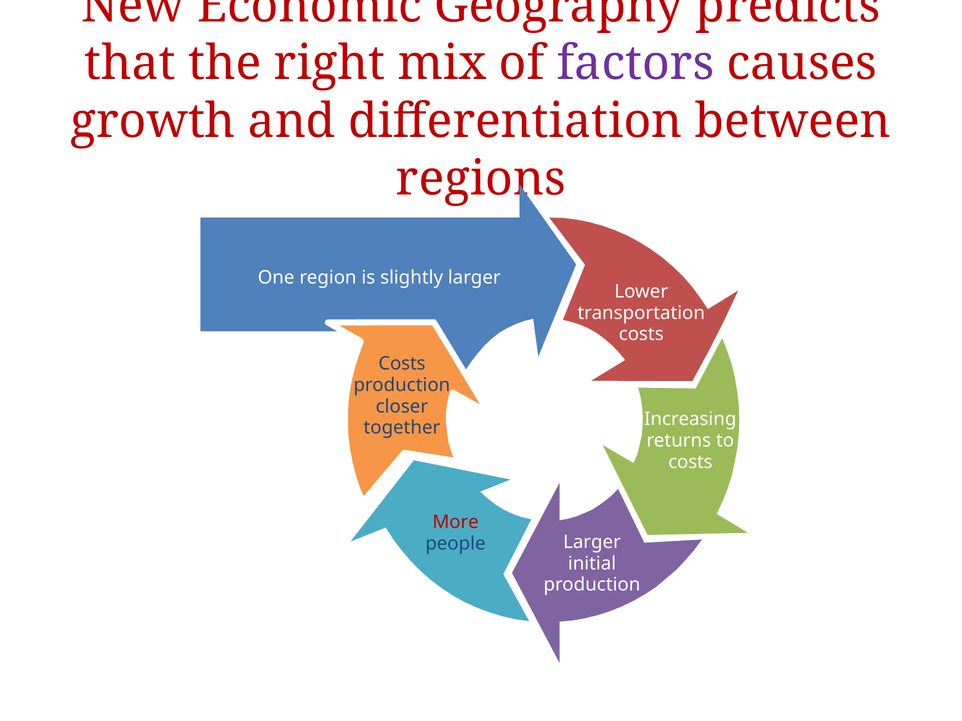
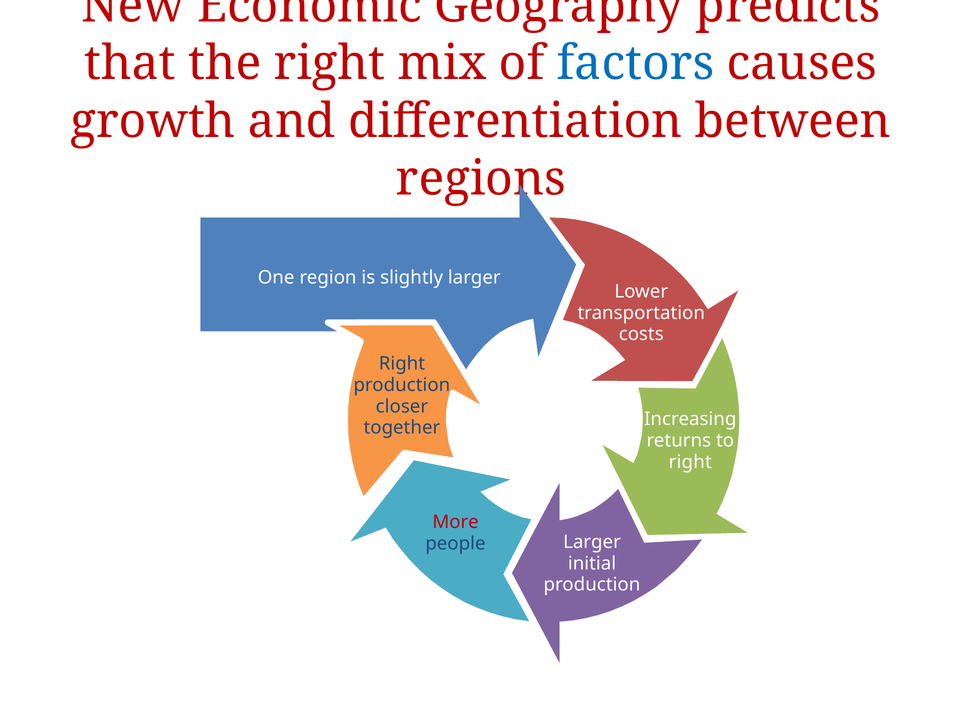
factors colour: purple -> blue
Costs at (402, 364): Costs -> Right
costs at (690, 462): costs -> right
